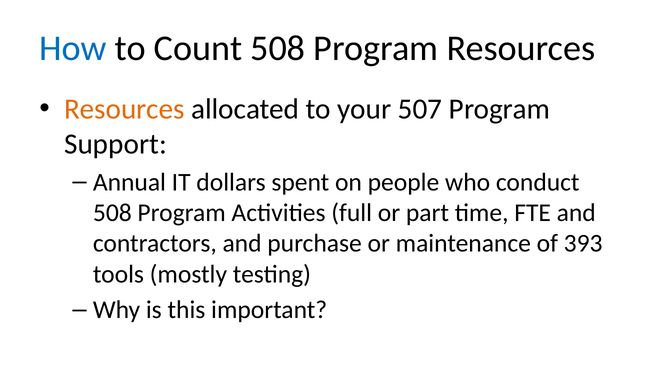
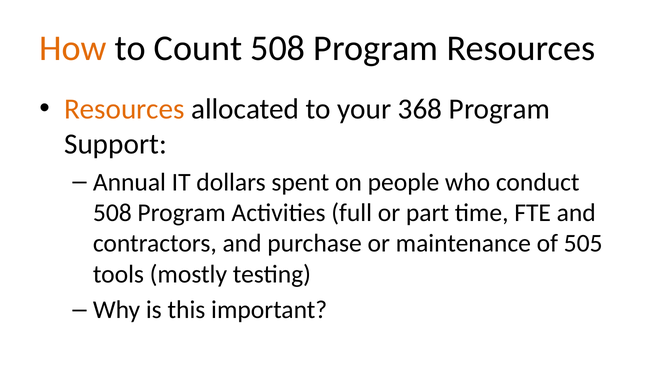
How colour: blue -> orange
507: 507 -> 368
393: 393 -> 505
